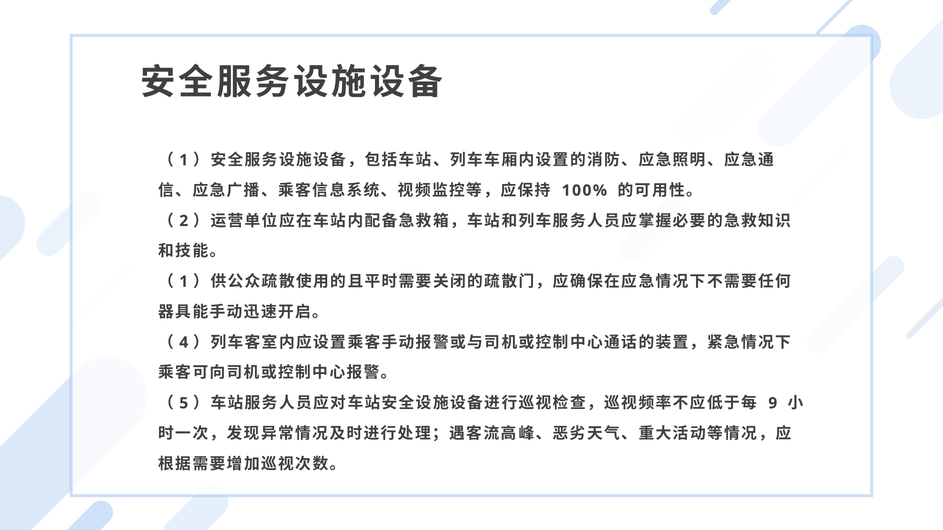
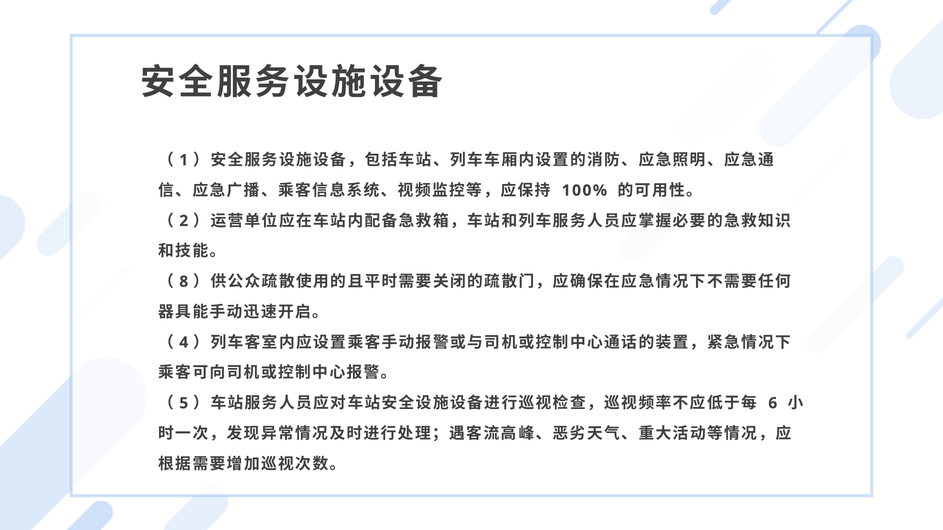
1 at (184, 282): 1 -> 8
9: 9 -> 6
